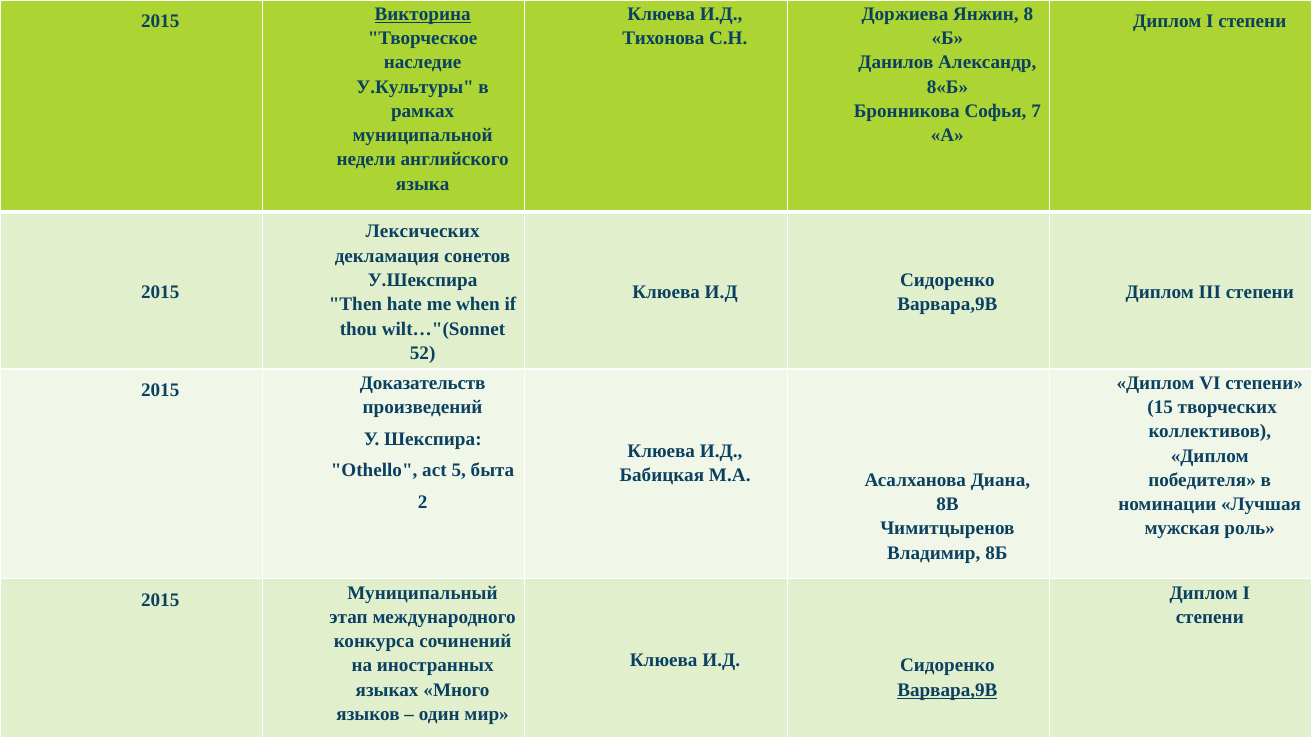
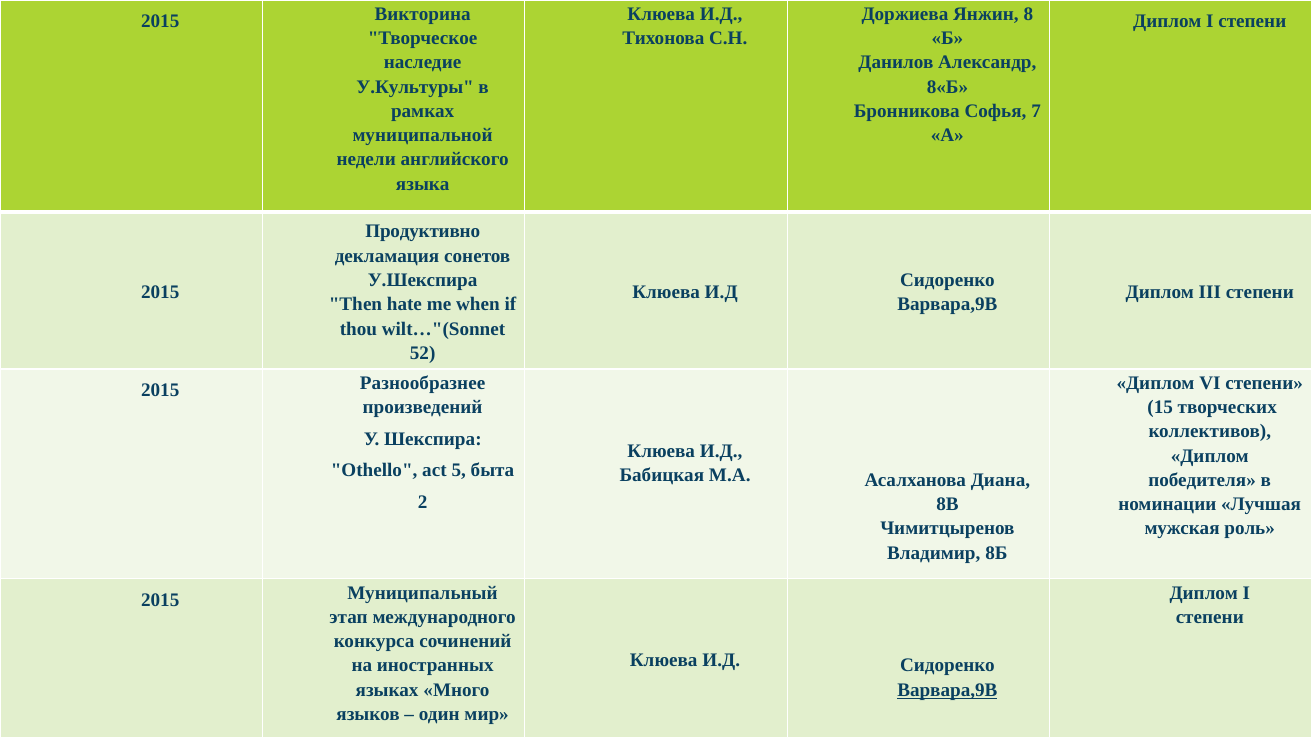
Викторина underline: present -> none
Лексических: Лексических -> Продуктивно
Доказательств: Доказательств -> Разнообразнее
